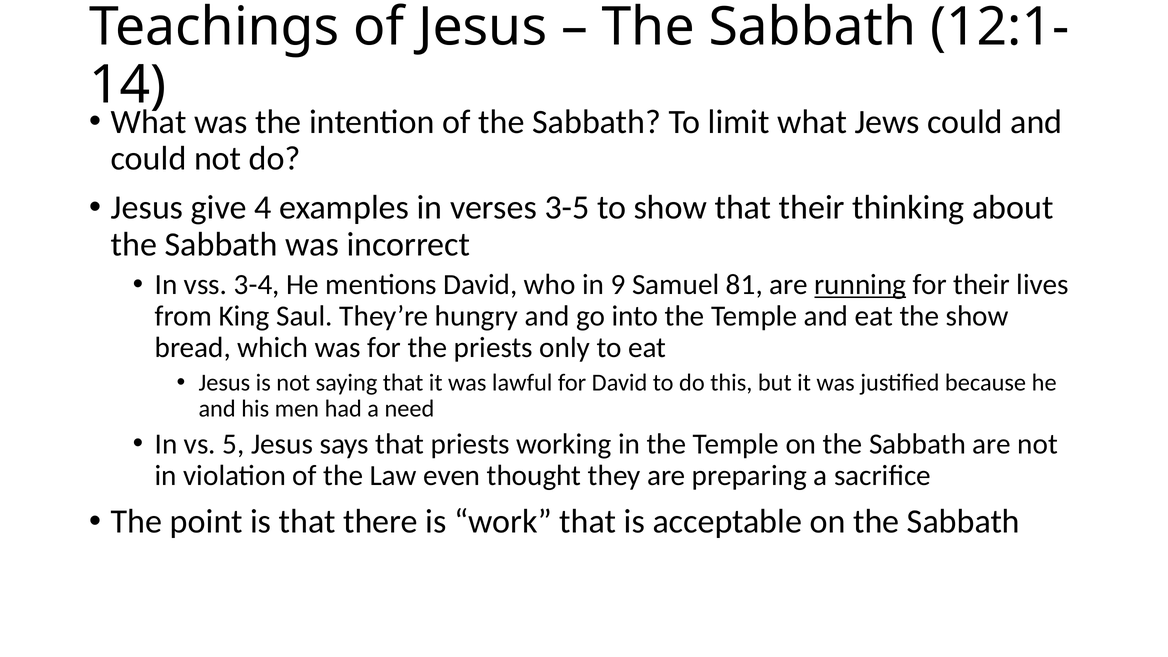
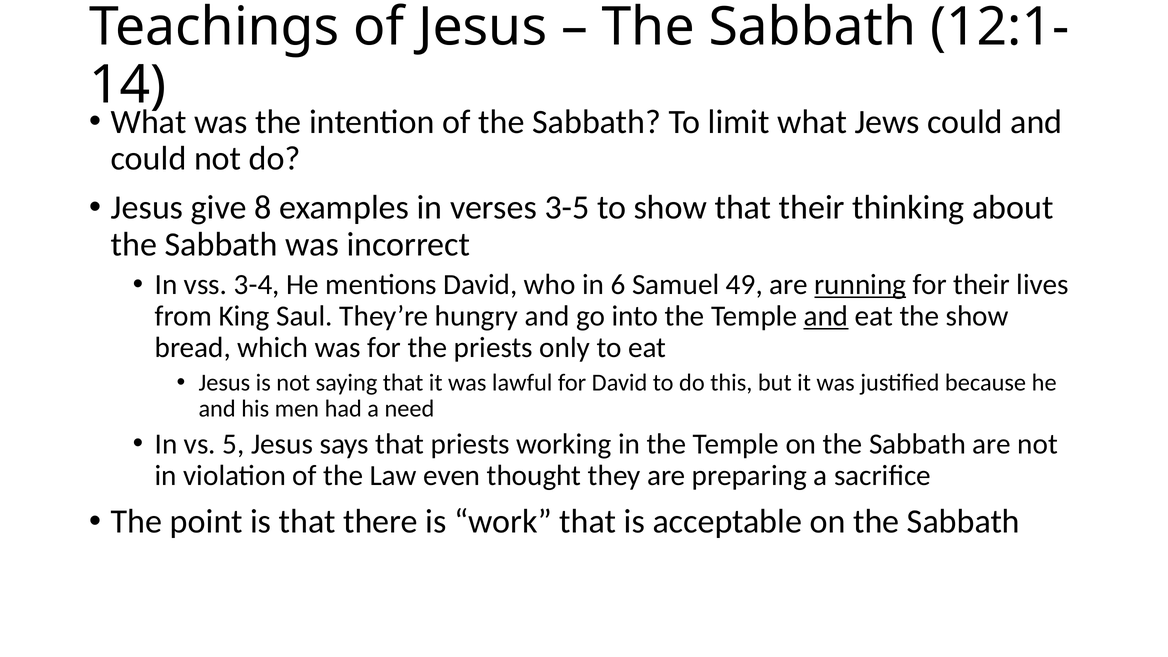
4: 4 -> 8
9: 9 -> 6
81: 81 -> 49
and at (826, 316) underline: none -> present
